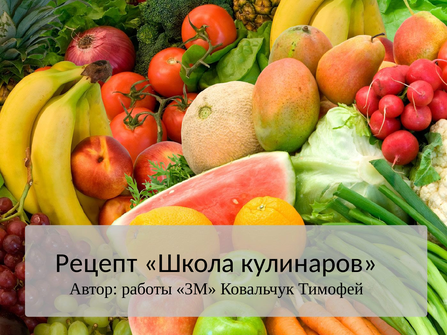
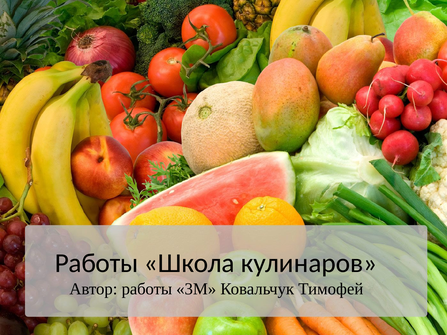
Рецепт at (96, 263): Рецепт -> Работы
